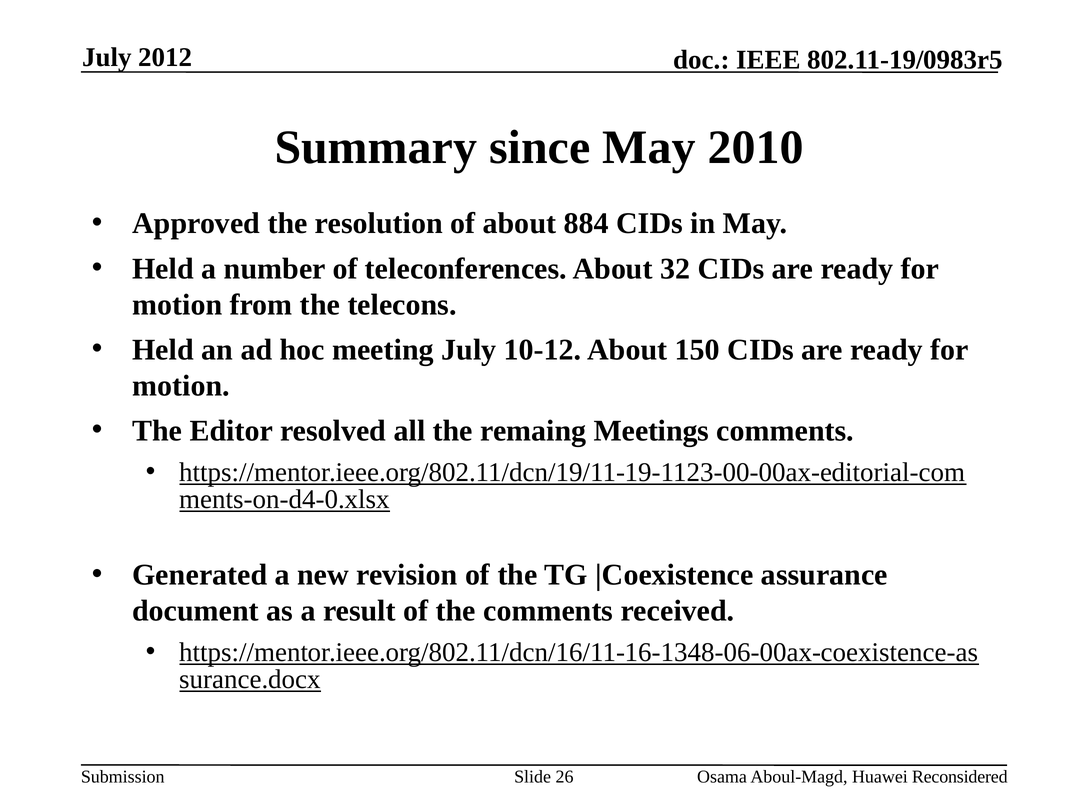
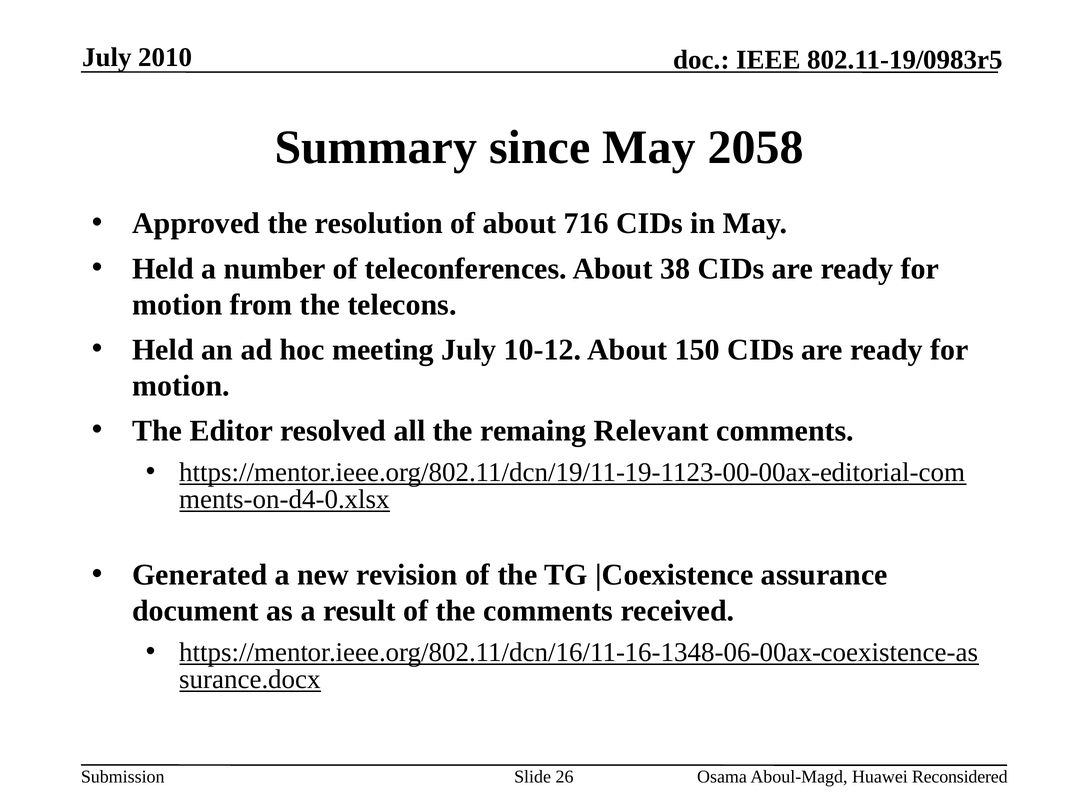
2012: 2012 -> 2010
2010: 2010 -> 2058
884: 884 -> 716
32: 32 -> 38
Meetings: Meetings -> Relevant
